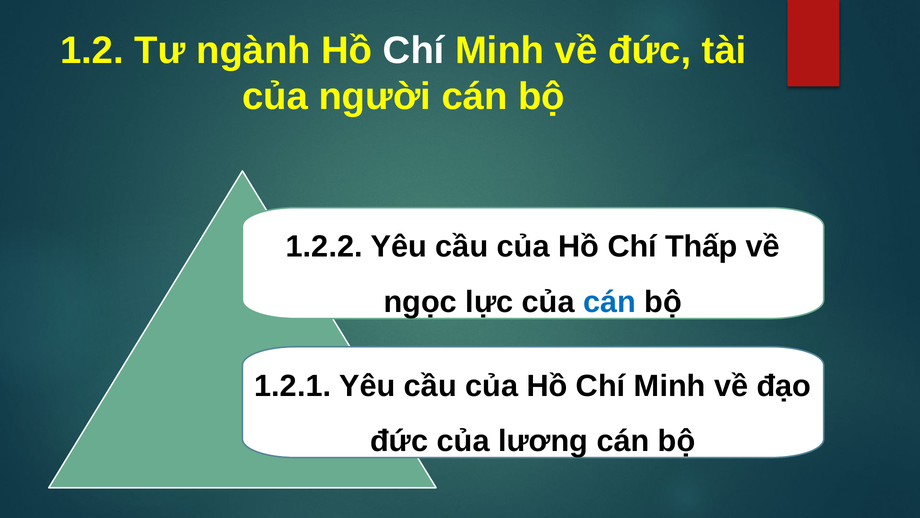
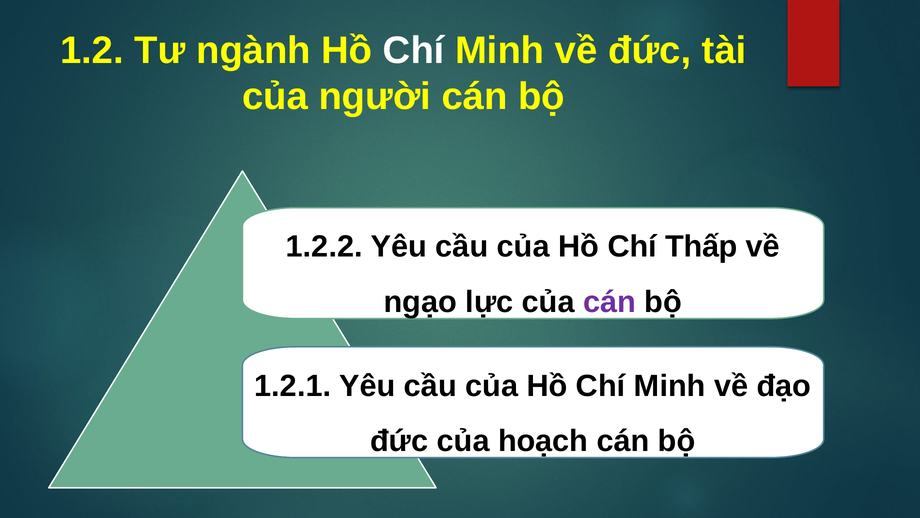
ngọc: ngọc -> ngạo
cán at (610, 302) colour: blue -> purple
lương: lương -> hoạch
